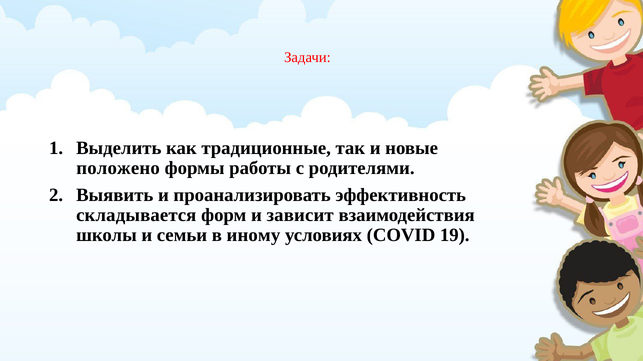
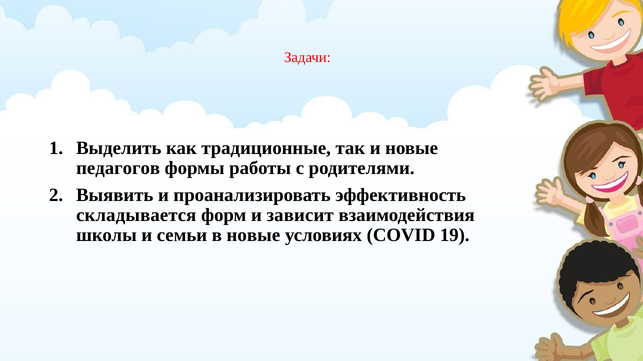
положено: положено -> педагогов
в иному: иному -> новые
